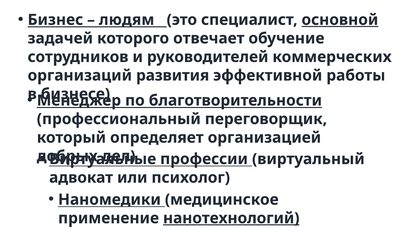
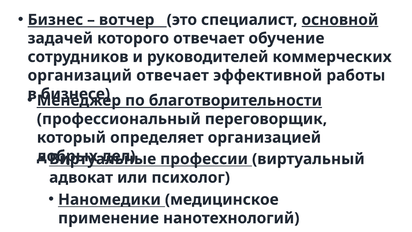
людям: людям -> вотчер
организаций развития: развития -> отвечает
нанотехнологий underline: present -> none
